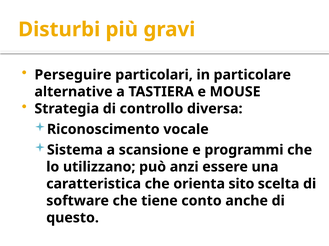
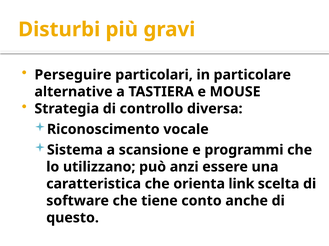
sito: sito -> link
